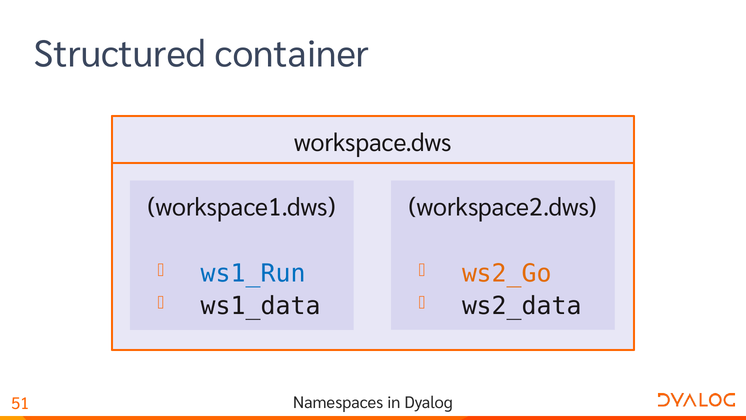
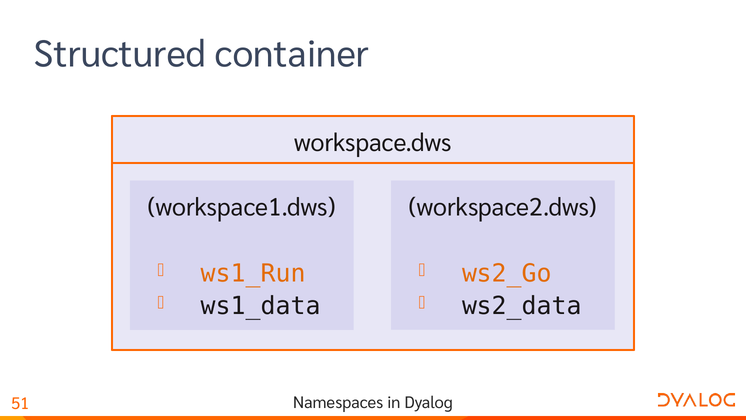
ws1_Run colour: blue -> orange
